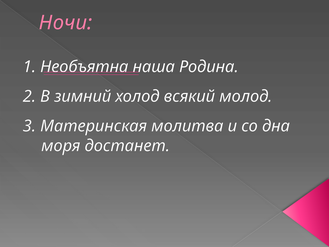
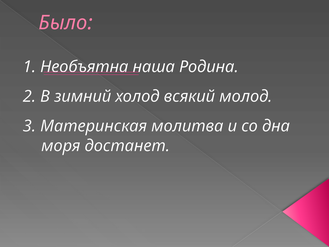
Ночи: Ночи -> Было
